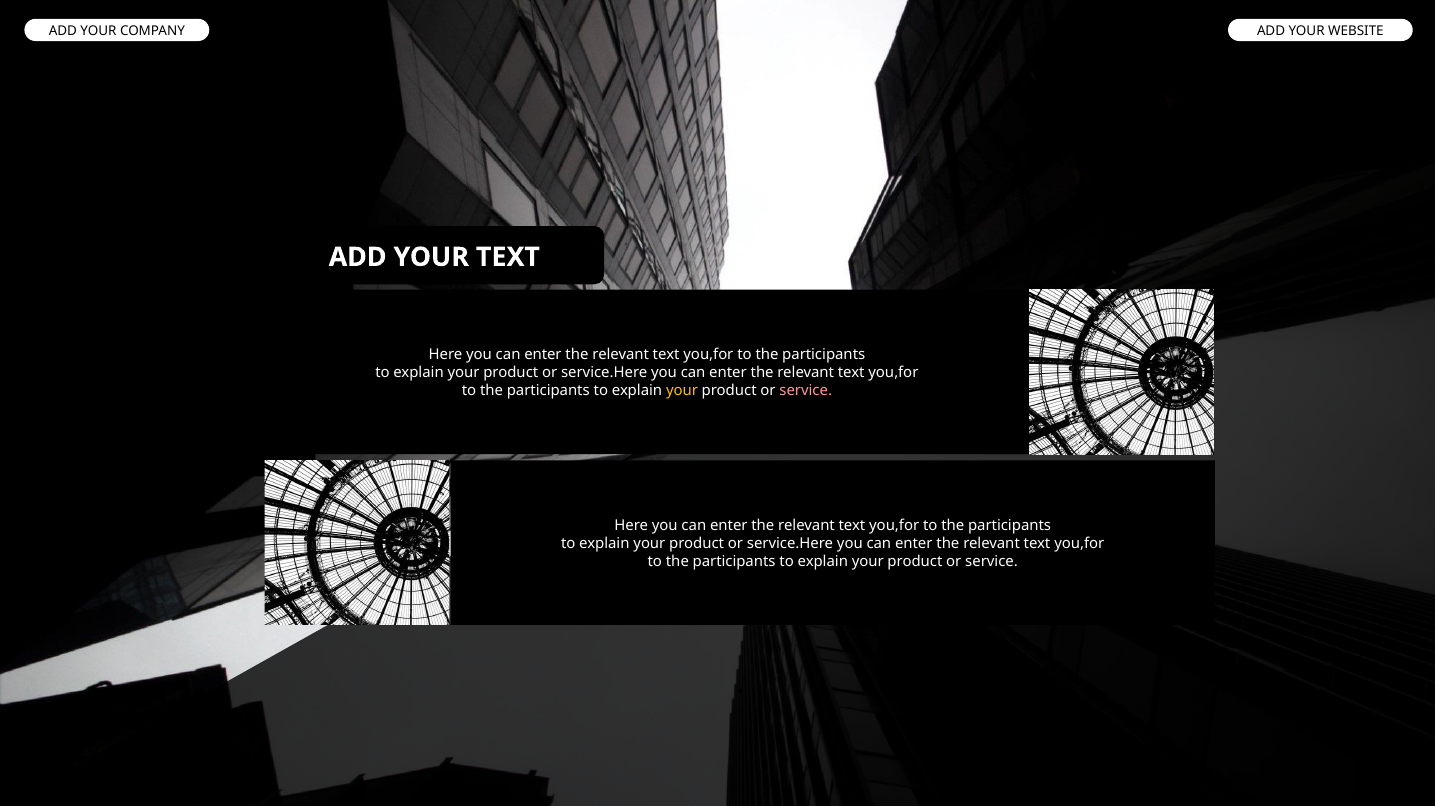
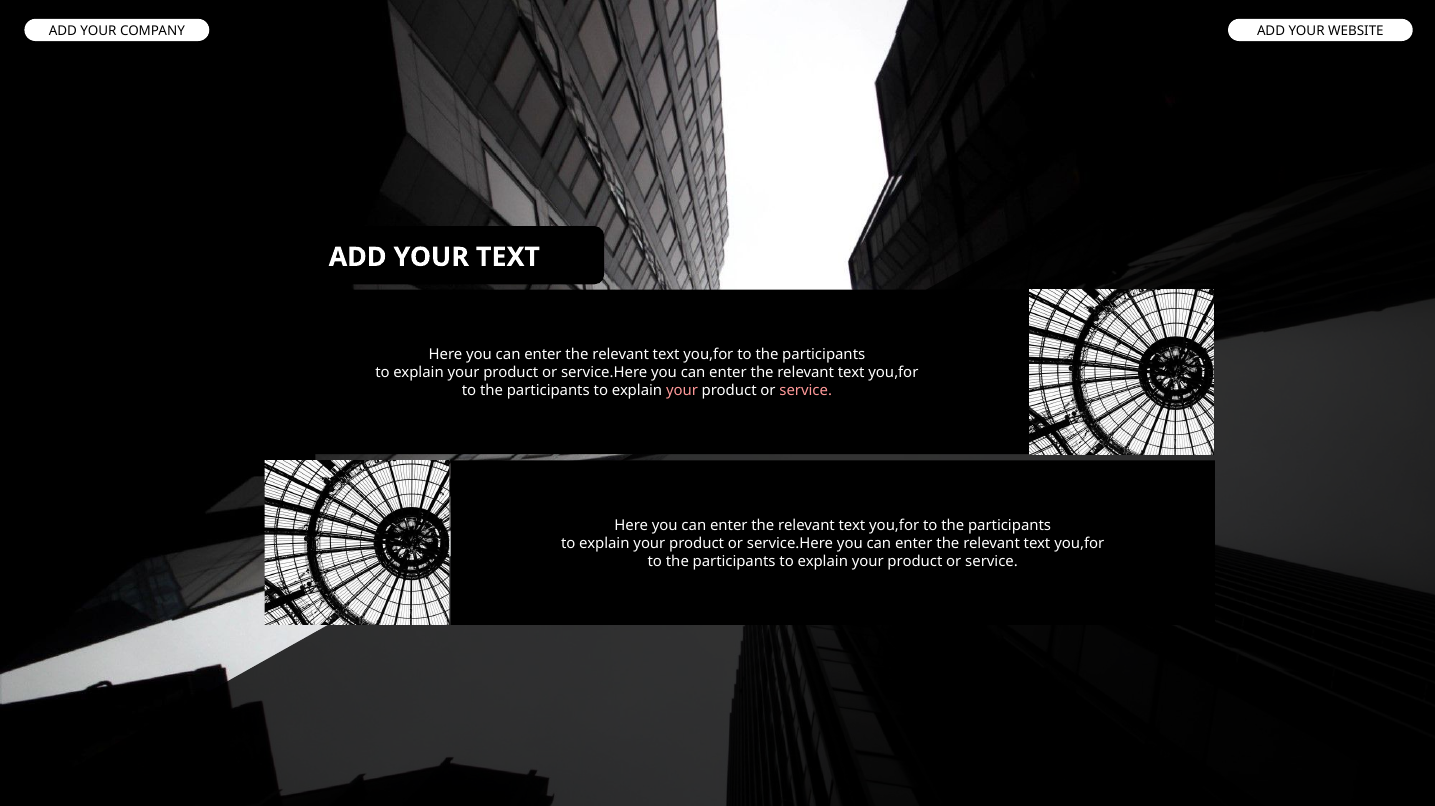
your at (682, 391) colour: yellow -> pink
